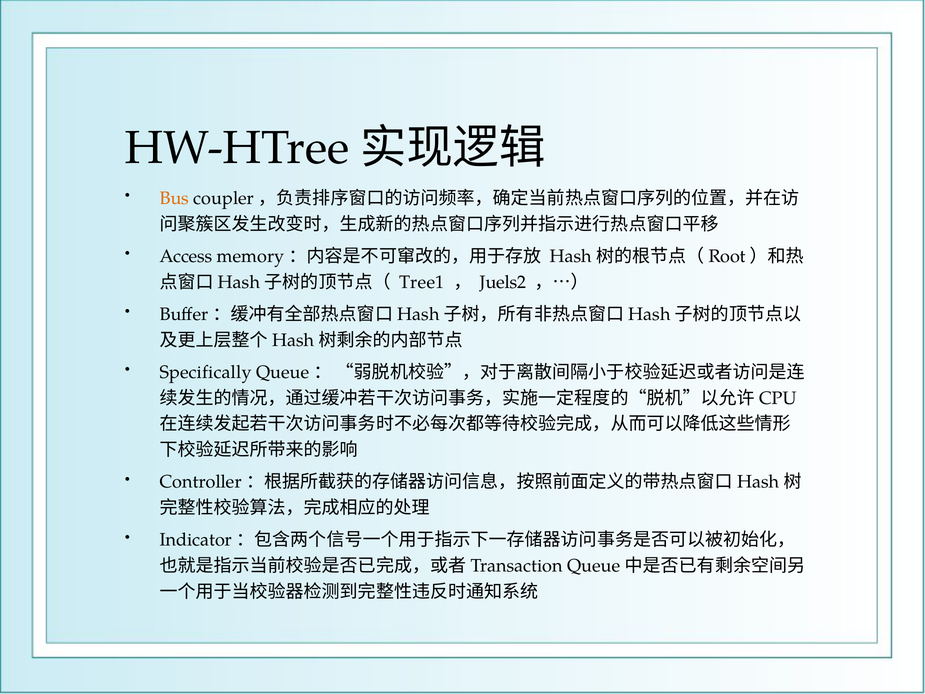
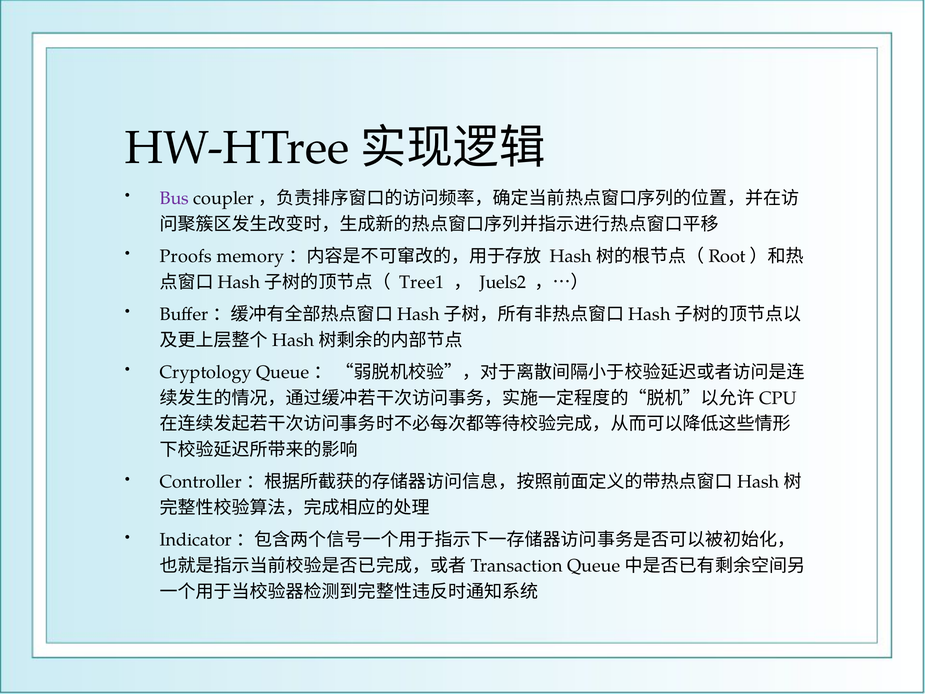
Bus colour: orange -> purple
Access: Access -> Proofs
Specifically: Specifically -> Cryptology
